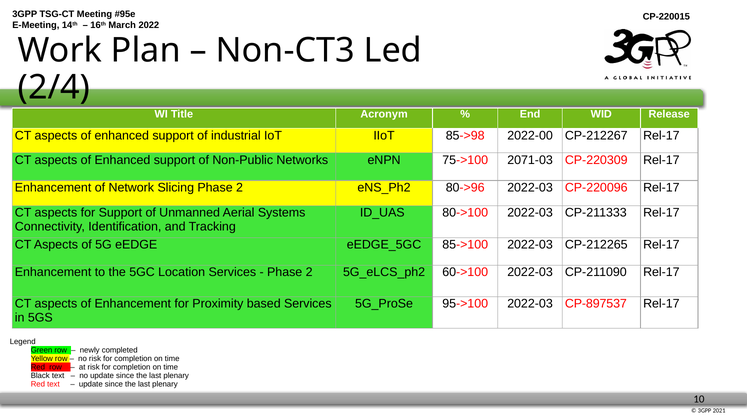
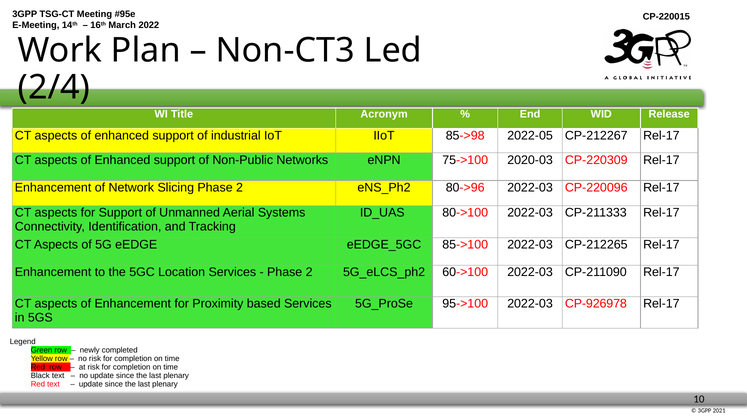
2022-00: 2022-00 -> 2022-05
2071-03: 2071-03 -> 2020-03
CP-897537: CP-897537 -> CP-926978
